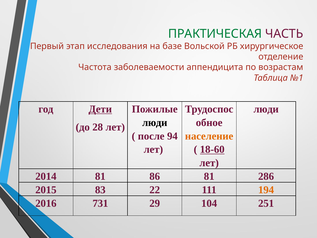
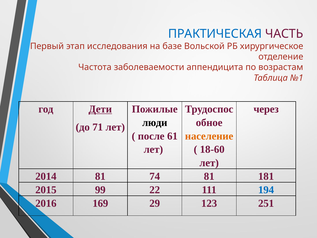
ПРАКТИЧЕСКАЯ colour: green -> blue
люди at (266, 109): люди -> через
28: 28 -> 71
94: 94 -> 61
18-60 underline: present -> none
86: 86 -> 74
286: 286 -> 181
83: 83 -> 99
194 colour: orange -> blue
731: 731 -> 169
104: 104 -> 123
